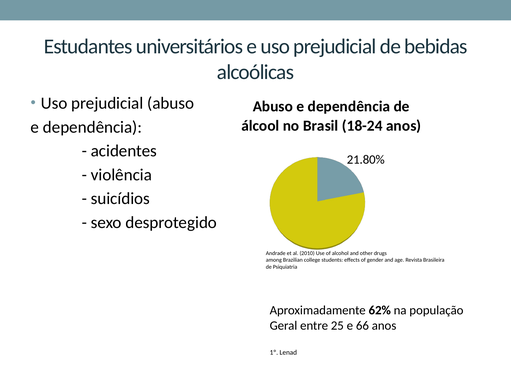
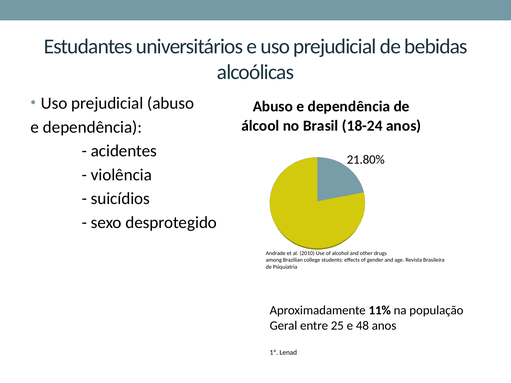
62%: 62% -> 11%
66: 66 -> 48
